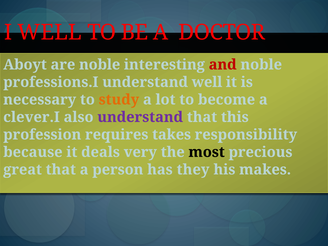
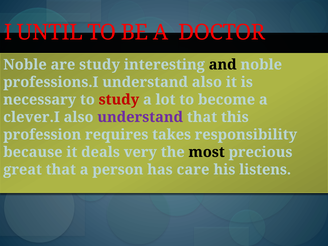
I WELL: WELL -> UNTIL
Aboyt at (25, 65): Aboyt -> Noble
are noble: noble -> study
and colour: red -> black
understand well: well -> also
study at (119, 100) colour: orange -> red
they: they -> care
makes: makes -> listens
